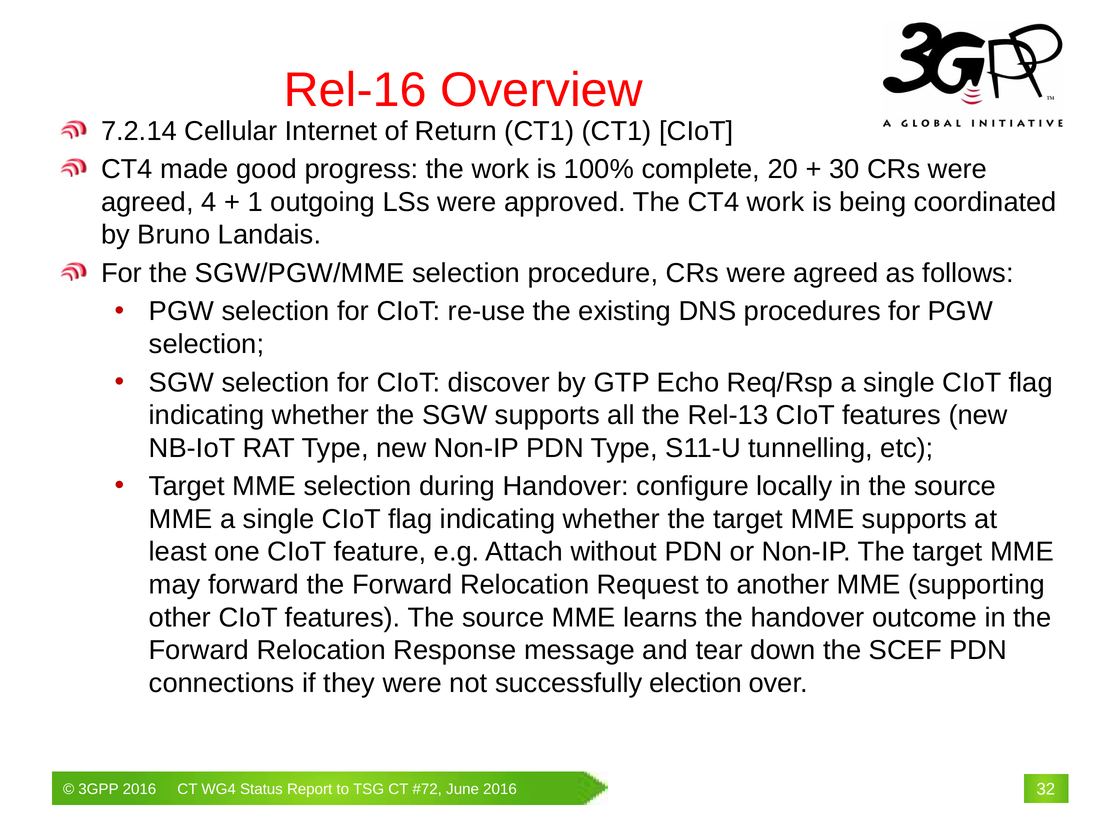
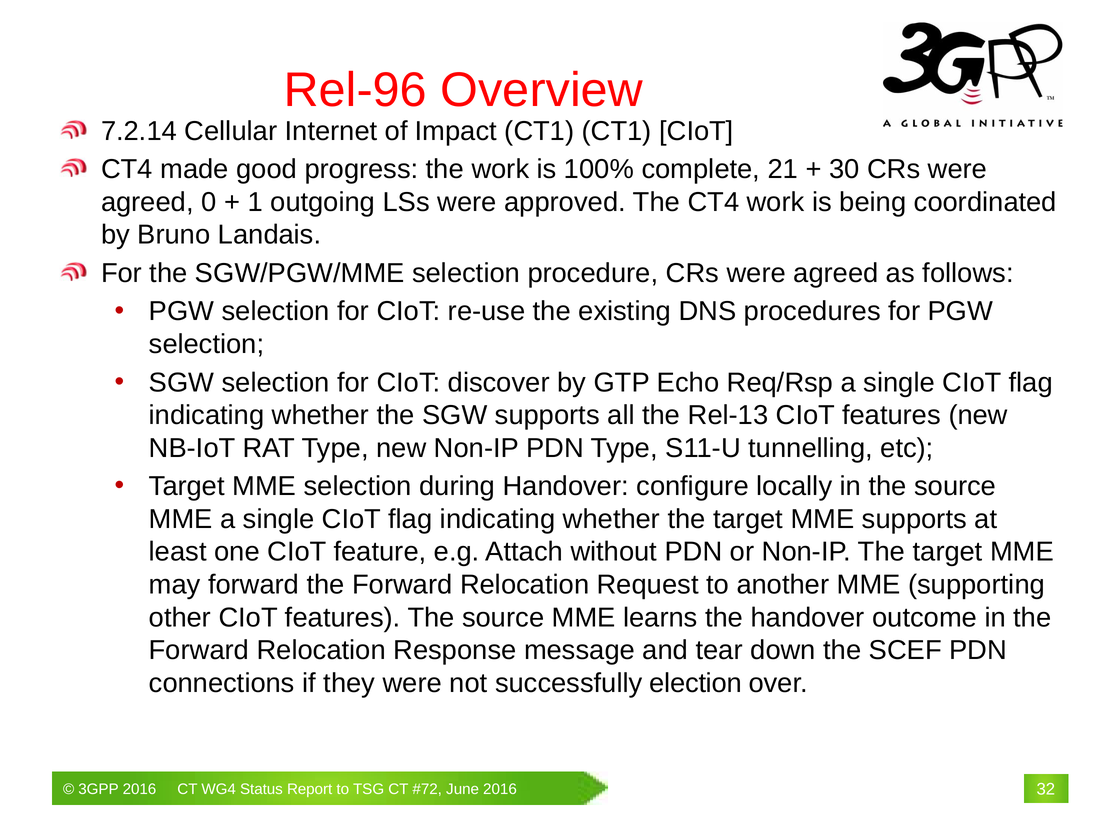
Rel-16: Rel-16 -> Rel-96
Return: Return -> Impact
20: 20 -> 21
4: 4 -> 0
